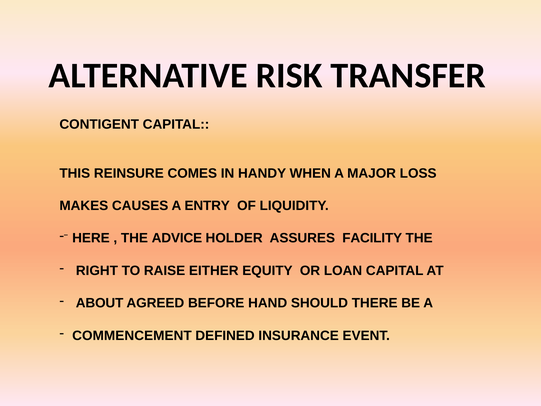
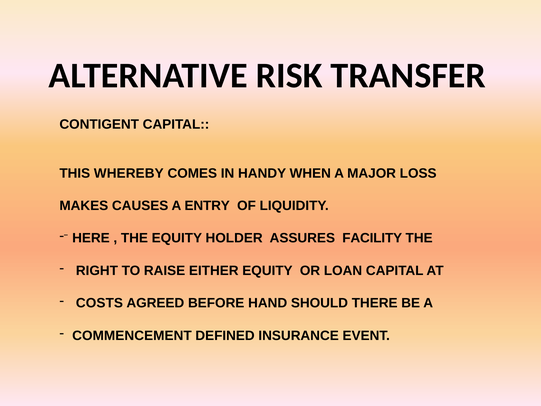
REINSURE: REINSURE -> WHEREBY
THE ADVICE: ADVICE -> EQUITY
ABOUT: ABOUT -> COSTS
